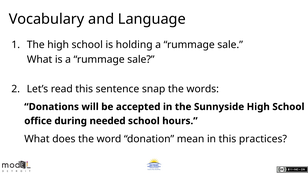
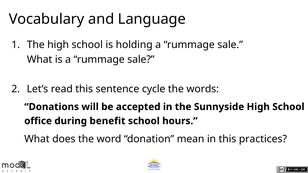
snap: snap -> cycle
needed: needed -> benefit
